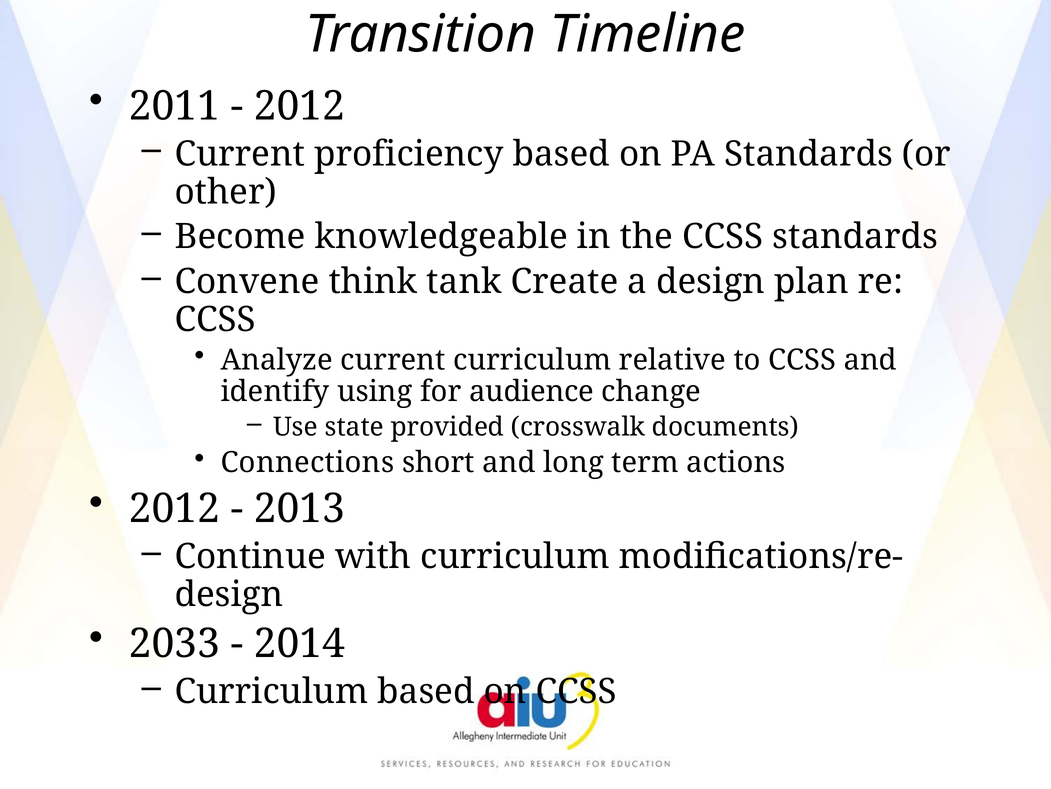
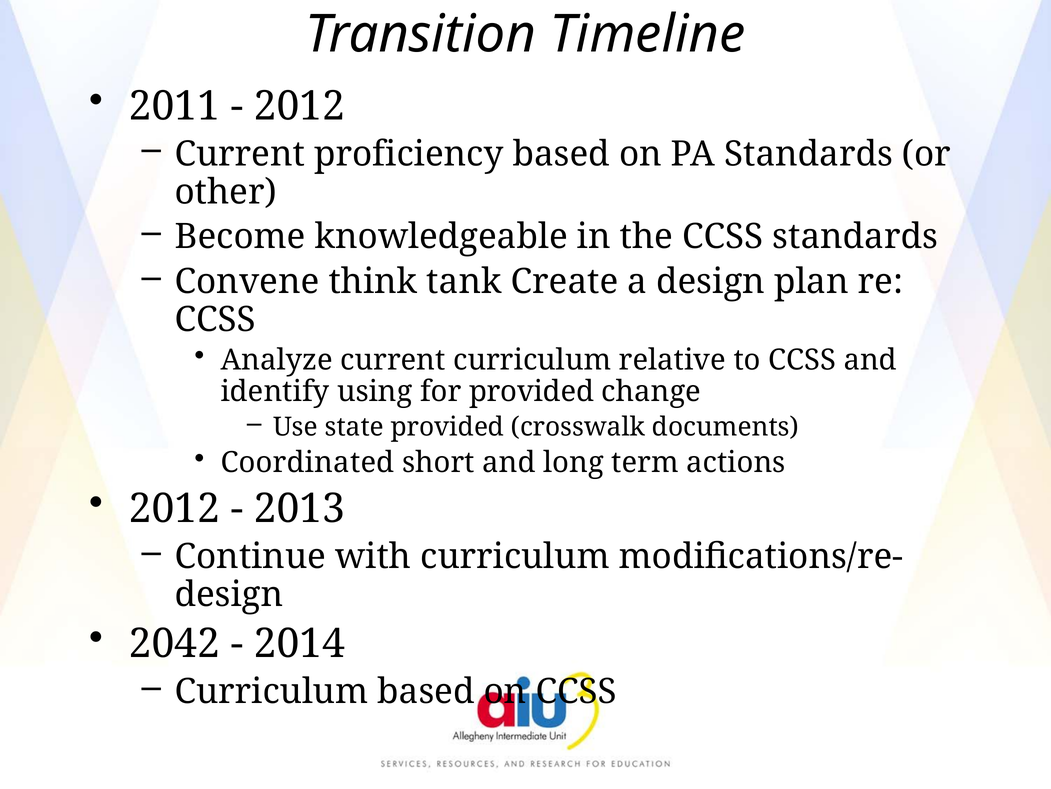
for audience: audience -> provided
Connections: Connections -> Coordinated
2033: 2033 -> 2042
